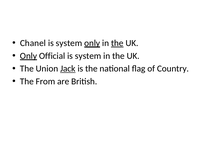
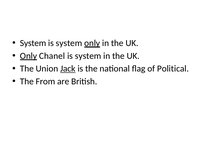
Chanel at (33, 43): Chanel -> System
the at (117, 43) underline: present -> none
Official: Official -> Chanel
Country: Country -> Political
